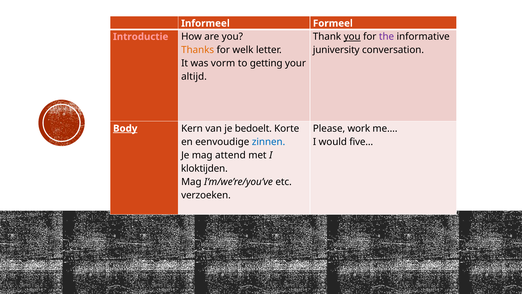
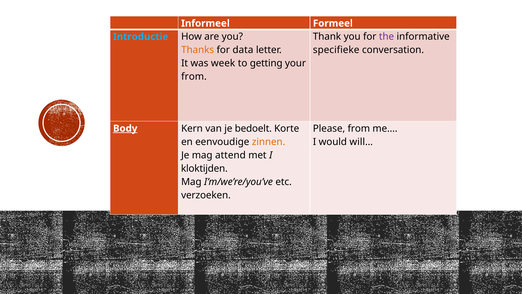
you at (352, 37) underline: present -> none
Introductie colour: pink -> light blue
welk: welk -> data
juniversity: juniversity -> specifieke
vorm: vorm -> week
altijd at (194, 77): altijd -> from
Please work: work -> from
zinnen colour: blue -> orange
five…: five… -> will…
